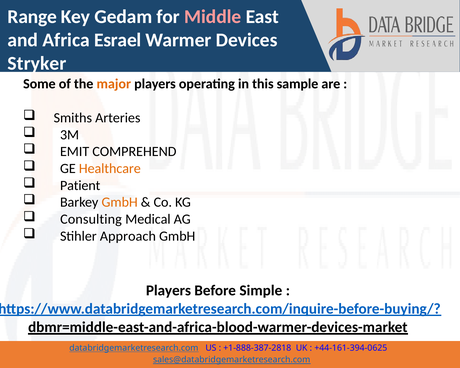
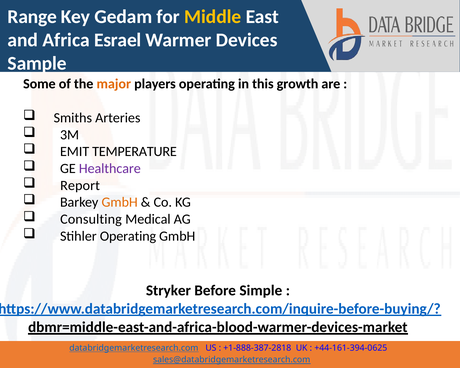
Middle colour: pink -> yellow
Stryker: Stryker -> Sample
sample: sample -> growth
COMPREHEND: COMPREHEND -> TEMPERATURE
Healthcare colour: orange -> purple
Patient: Patient -> Report
Stihler Approach: Approach -> Operating
Players at (168, 291): Players -> Stryker
